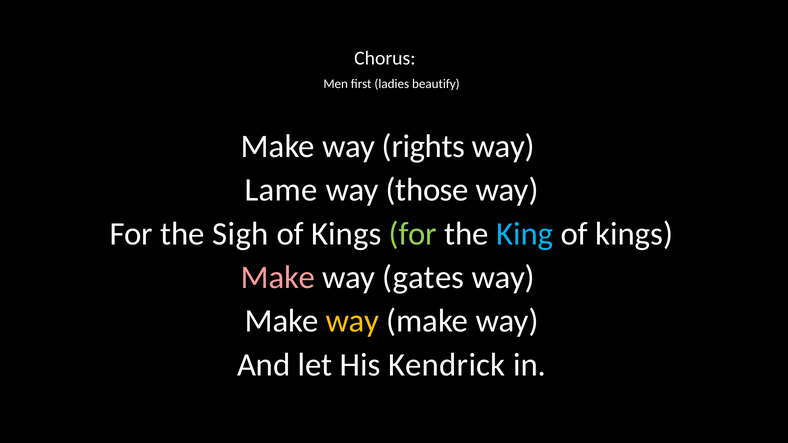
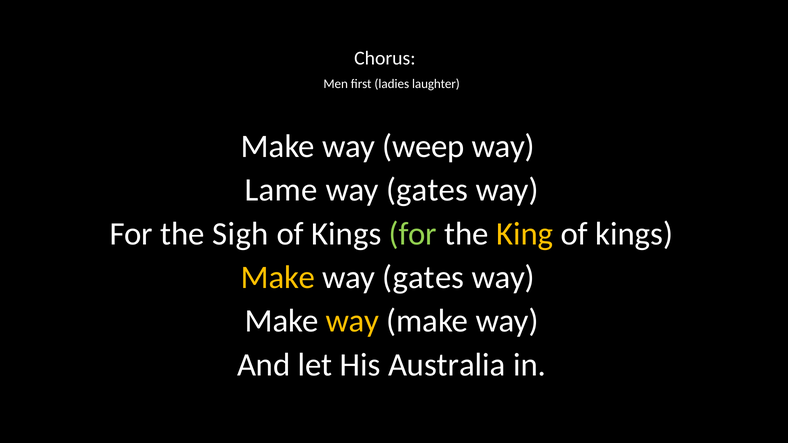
beautify: beautify -> laughter
rights: rights -> weep
those at (427, 190): those -> gates
King colour: light blue -> yellow
Make at (278, 278) colour: pink -> yellow
Kendrick: Kendrick -> Australia
